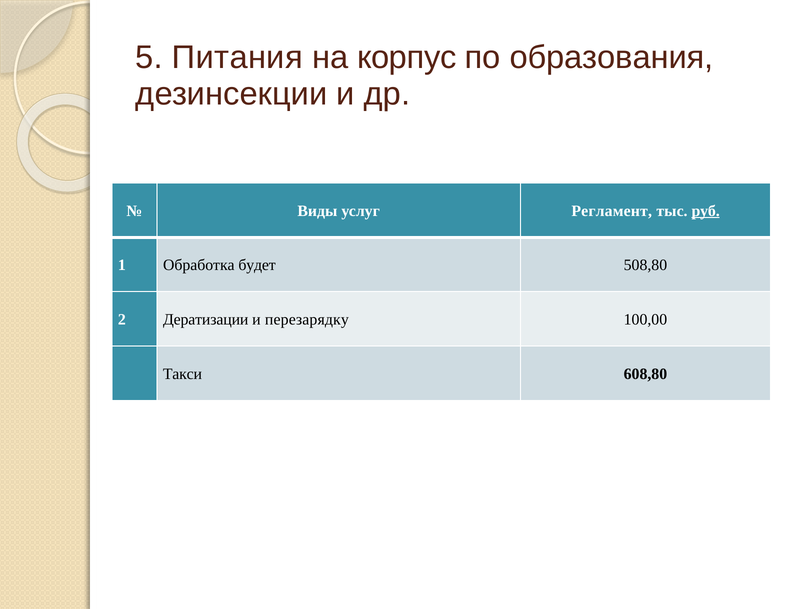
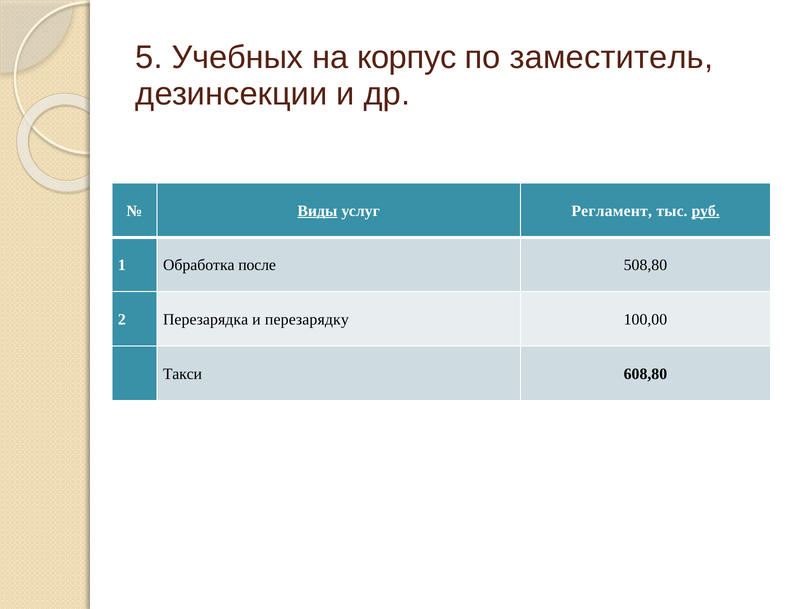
Питания: Питания -> Учебных
образования: образования -> заместитель
Виды underline: none -> present
будет: будет -> после
Дератизации: Дератизации -> Перезарядка
